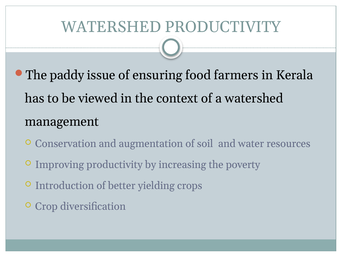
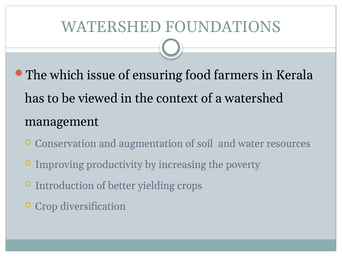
WATERSHED PRODUCTIVITY: PRODUCTIVITY -> FOUNDATIONS
paddy: paddy -> which
